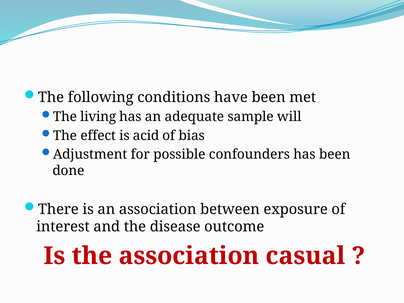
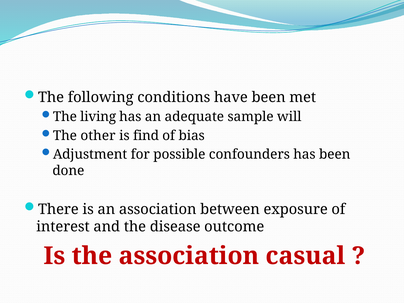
effect: effect -> other
acid: acid -> find
